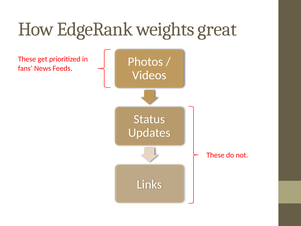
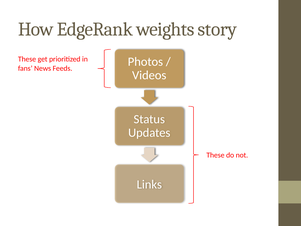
great: great -> story
